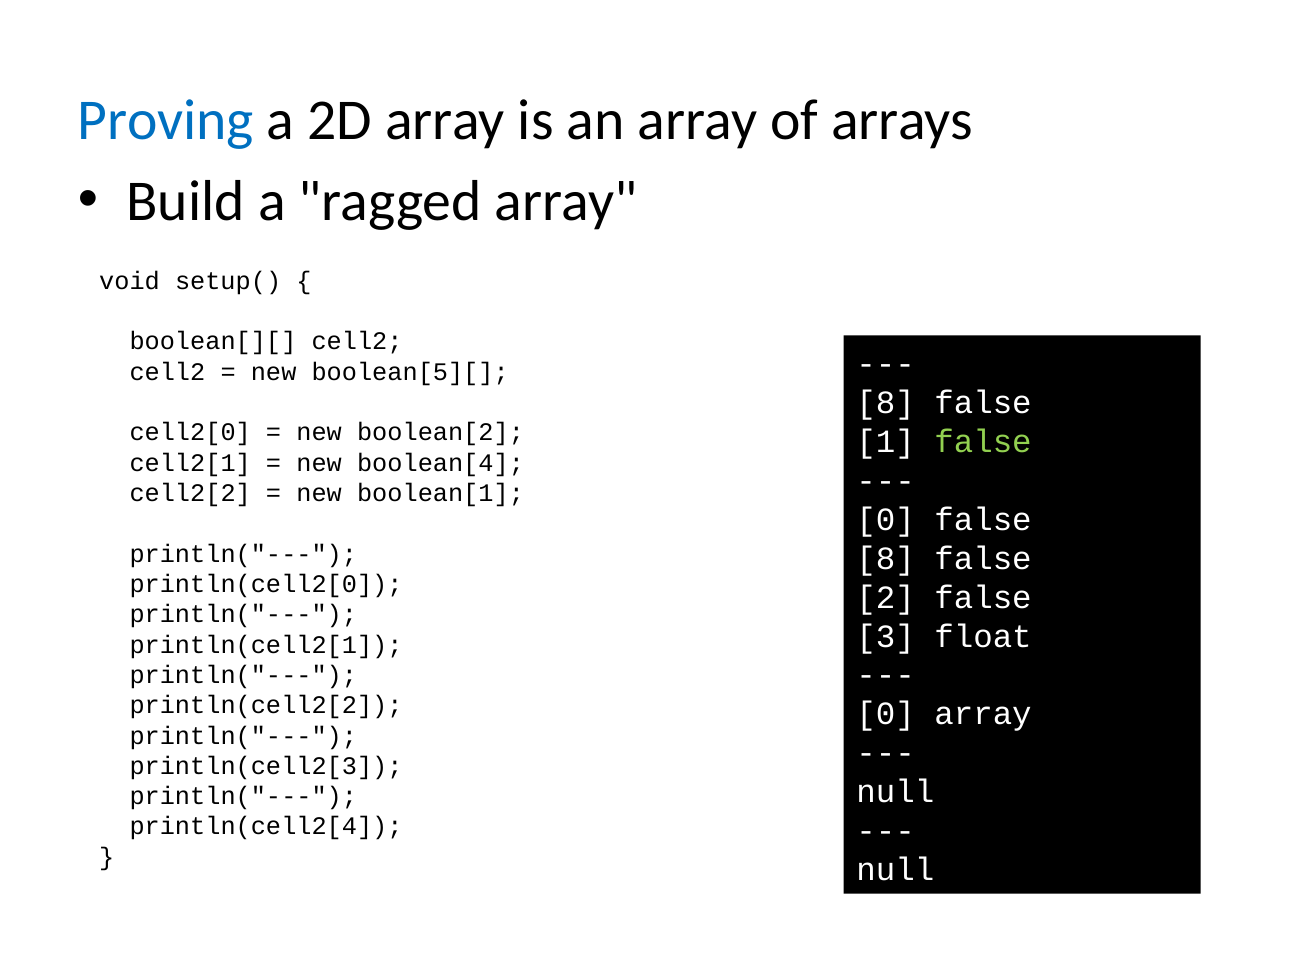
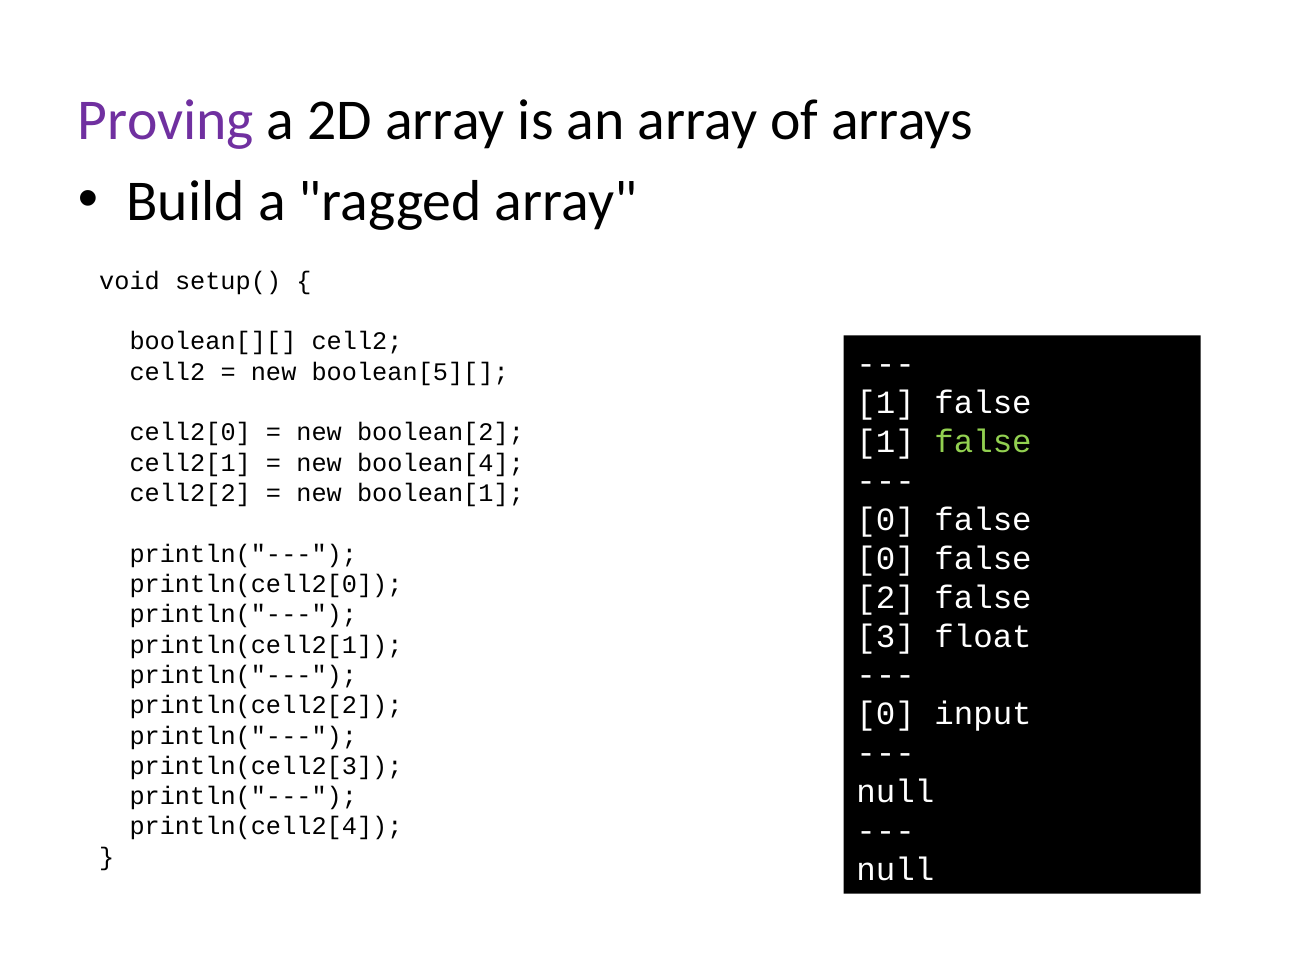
Proving colour: blue -> purple
8 at (886, 402): 8 -> 1
8 at (886, 558): 8 -> 0
0 array: array -> input
